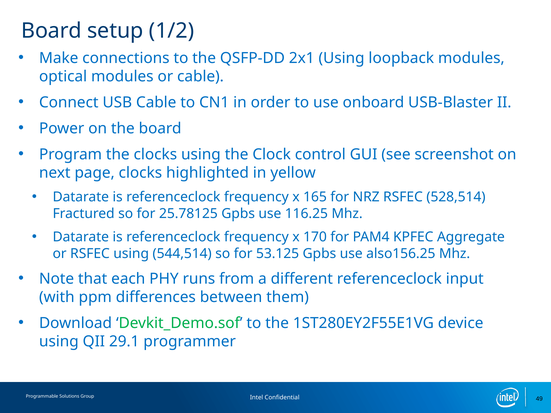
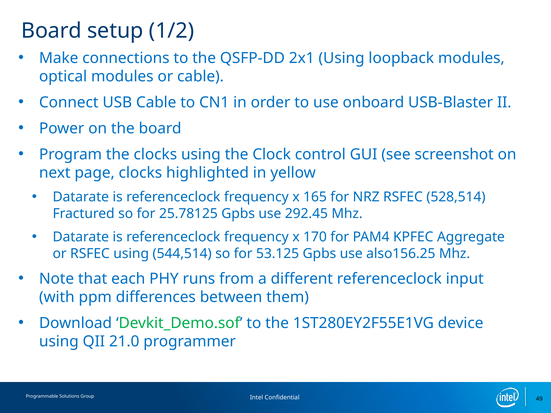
116.25: 116.25 -> 292.45
29.1: 29.1 -> 21.0
